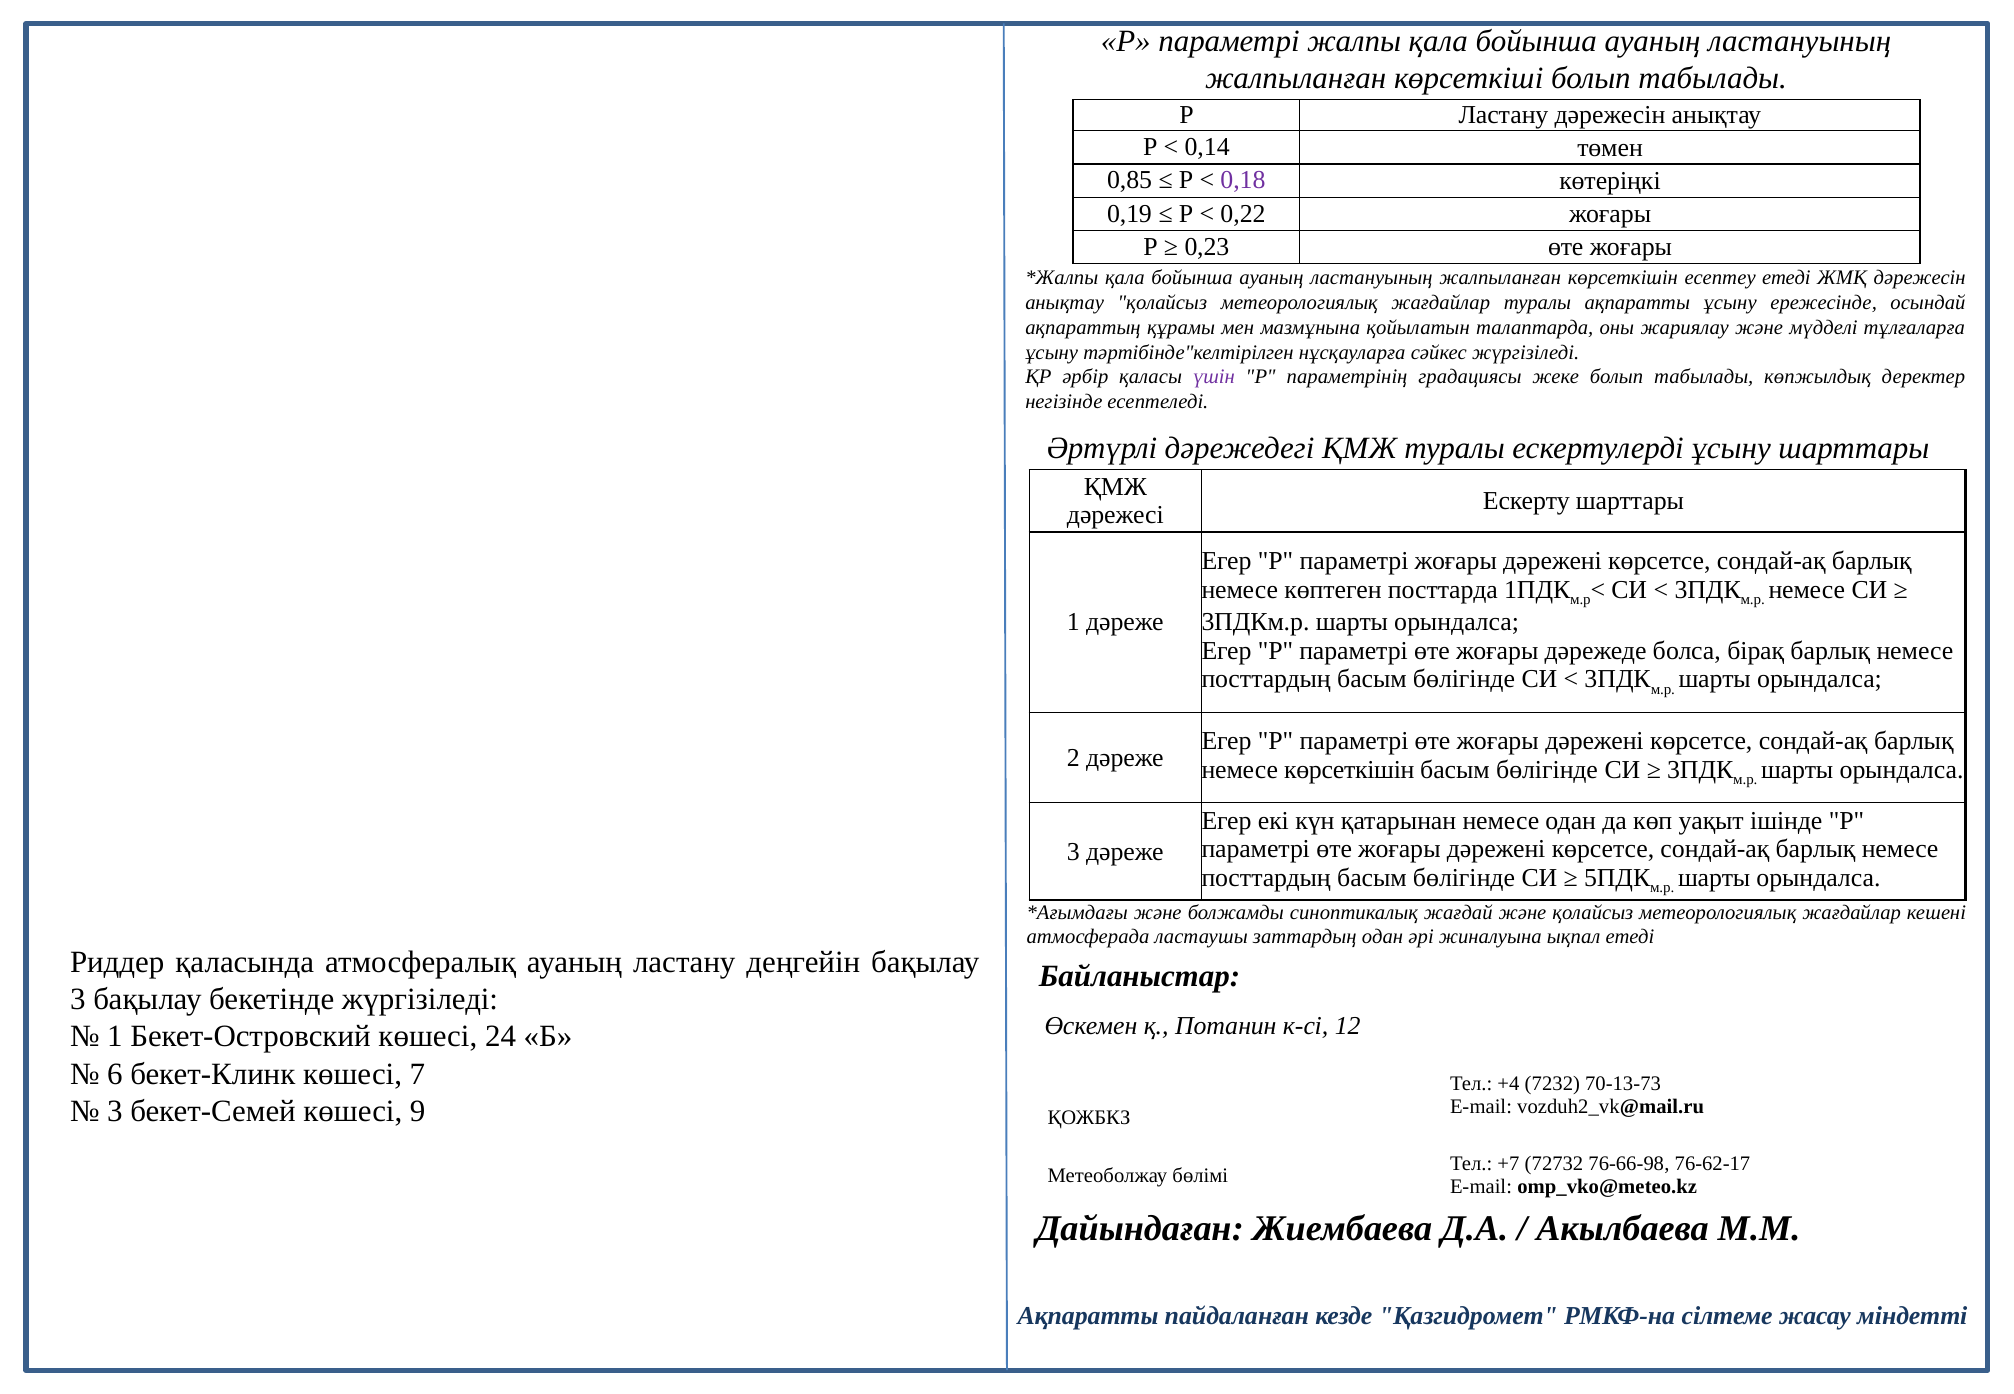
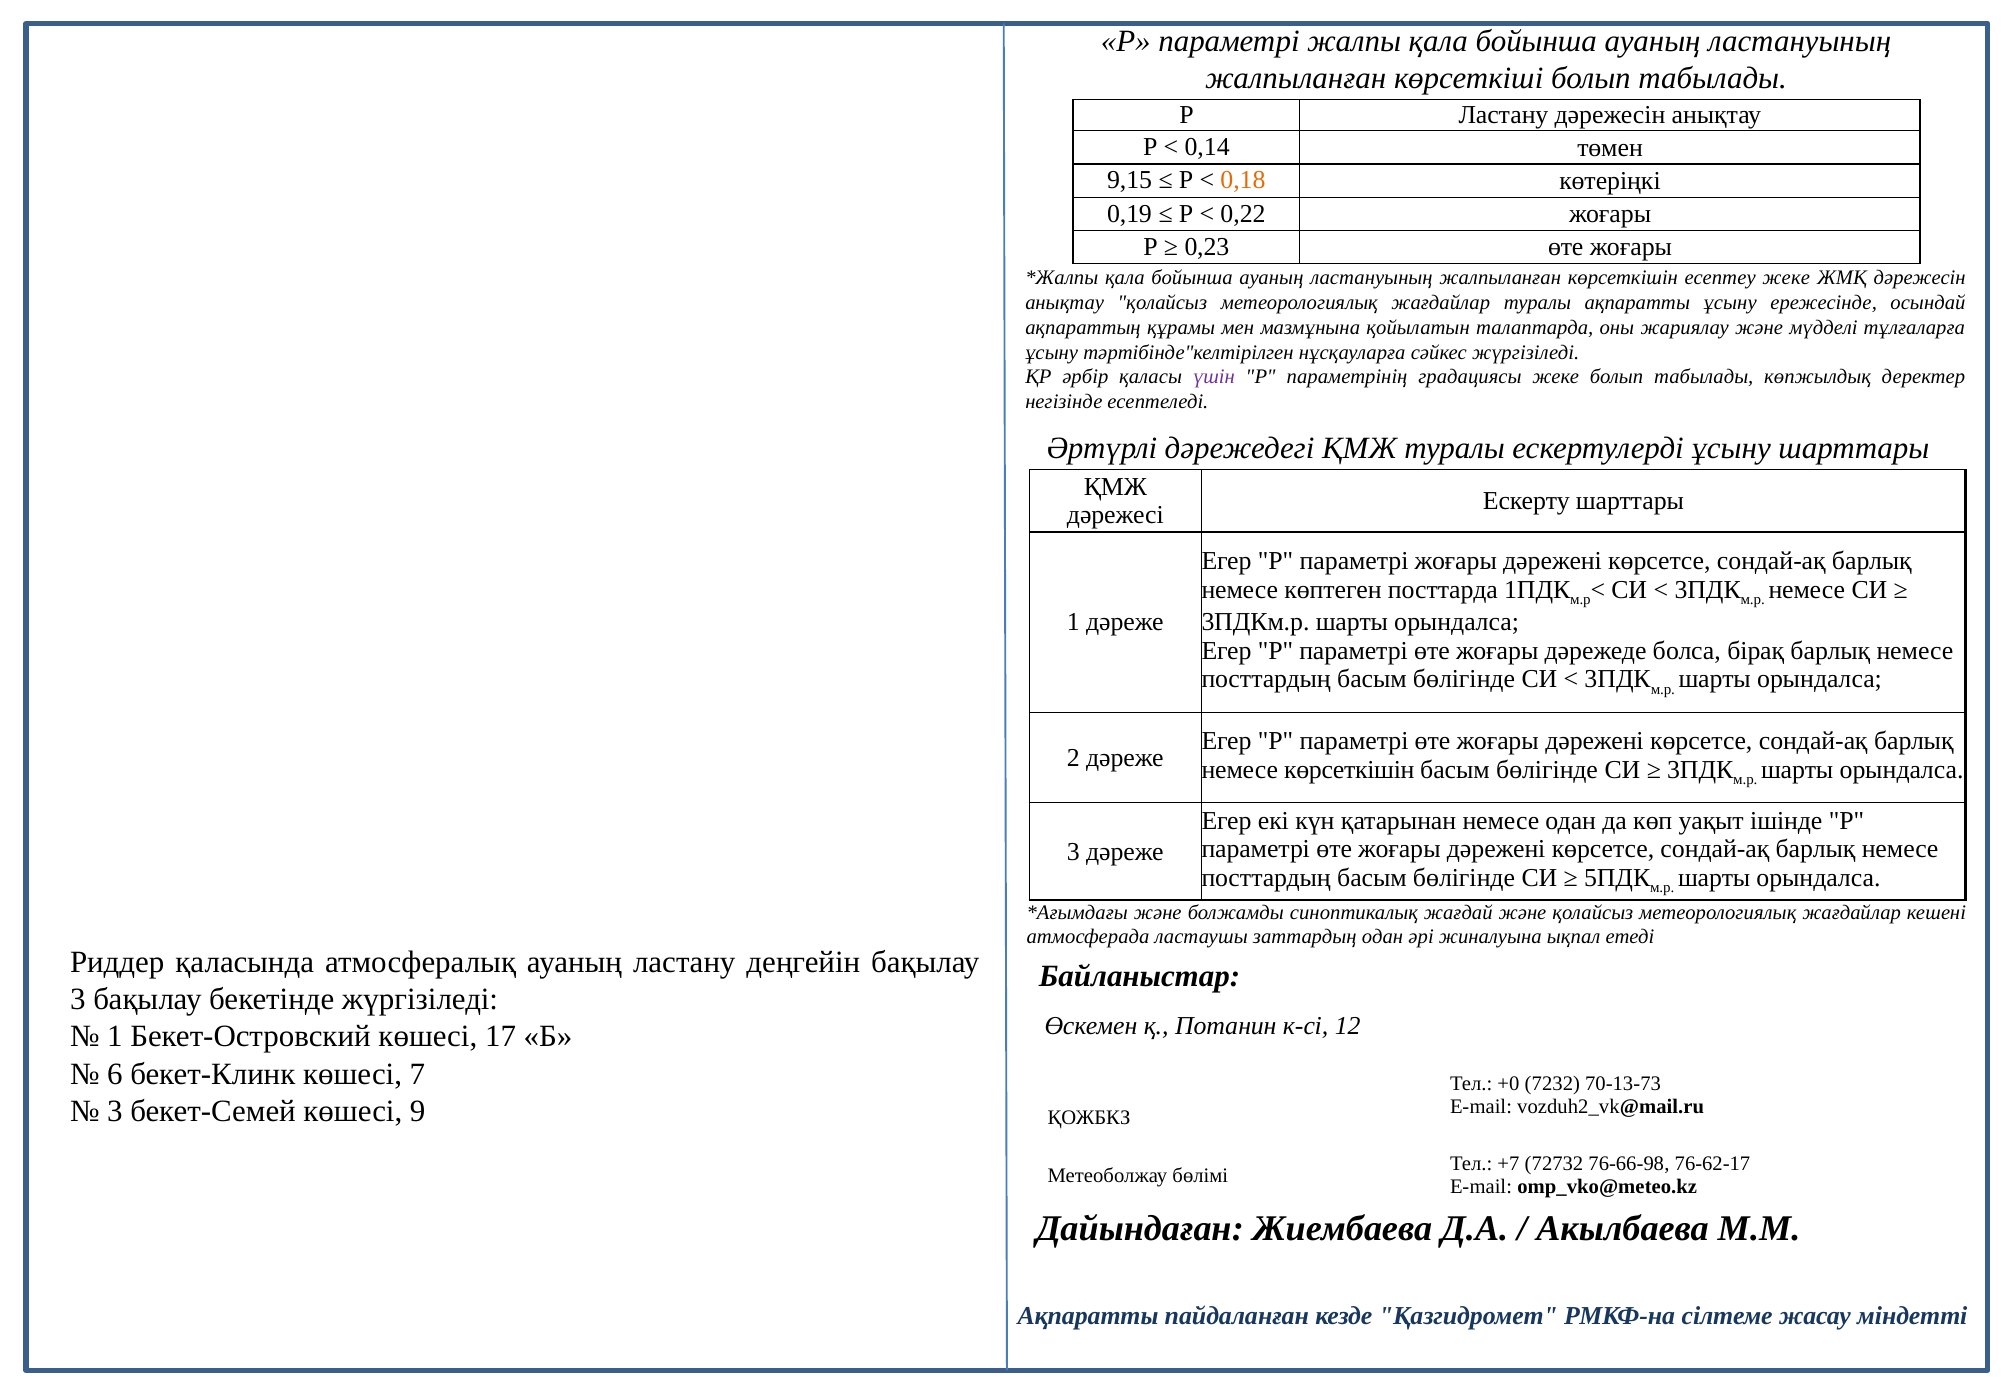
0,85: 0,85 -> 9,15
0,18 colour: purple -> orange
есептеу етеді: етеді -> жеке
24: 24 -> 17
+4: +4 -> +0
